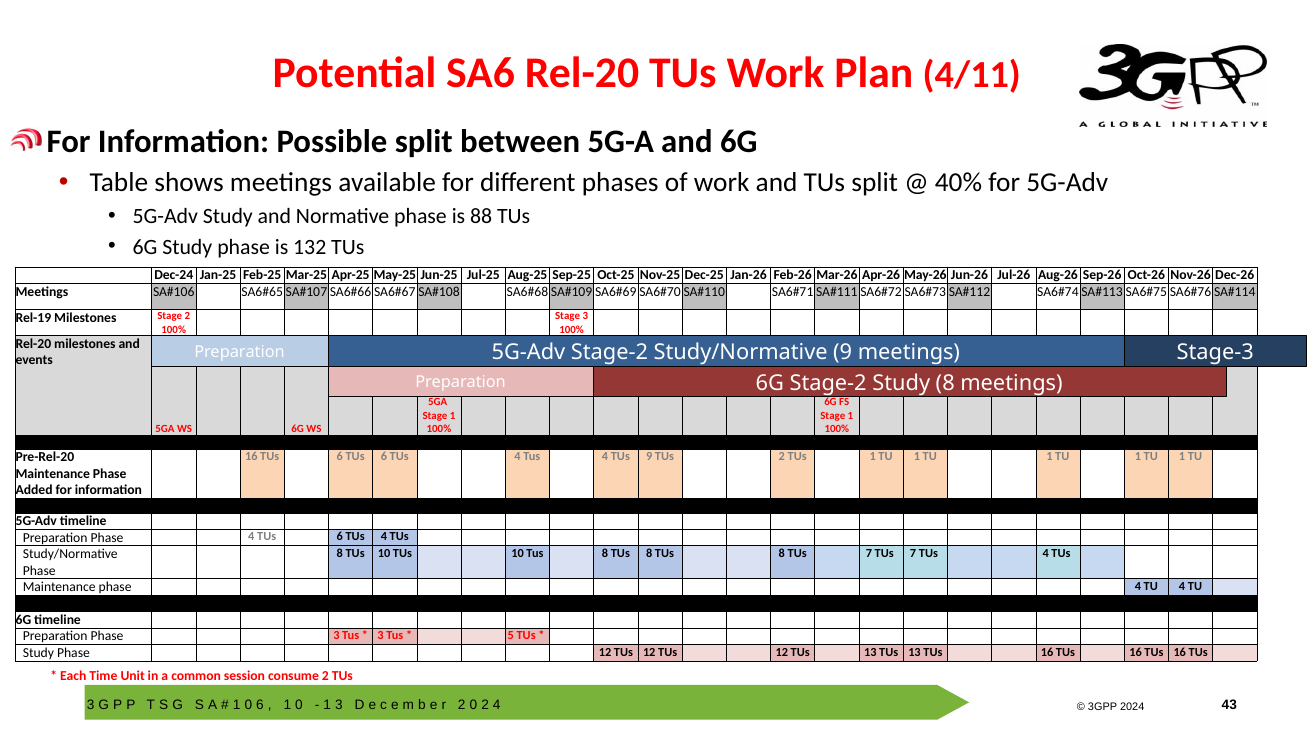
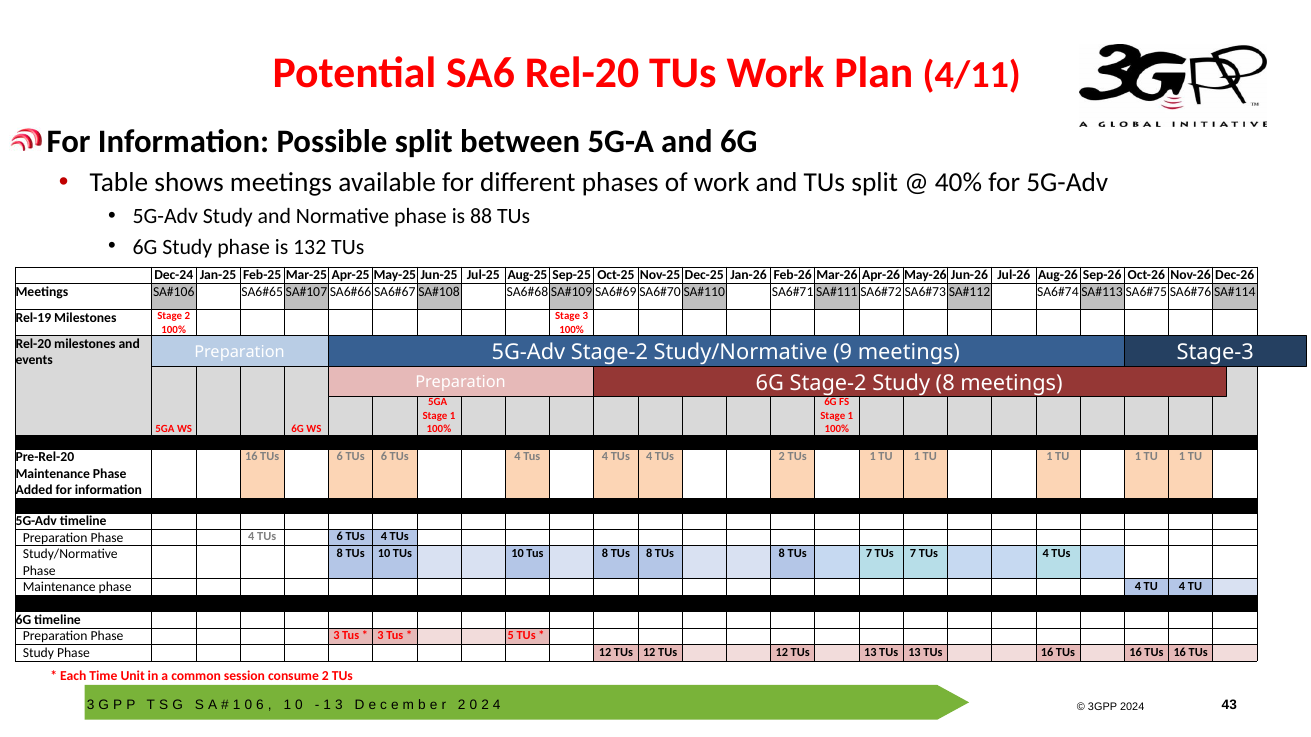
9 at (649, 457): 9 -> 4
